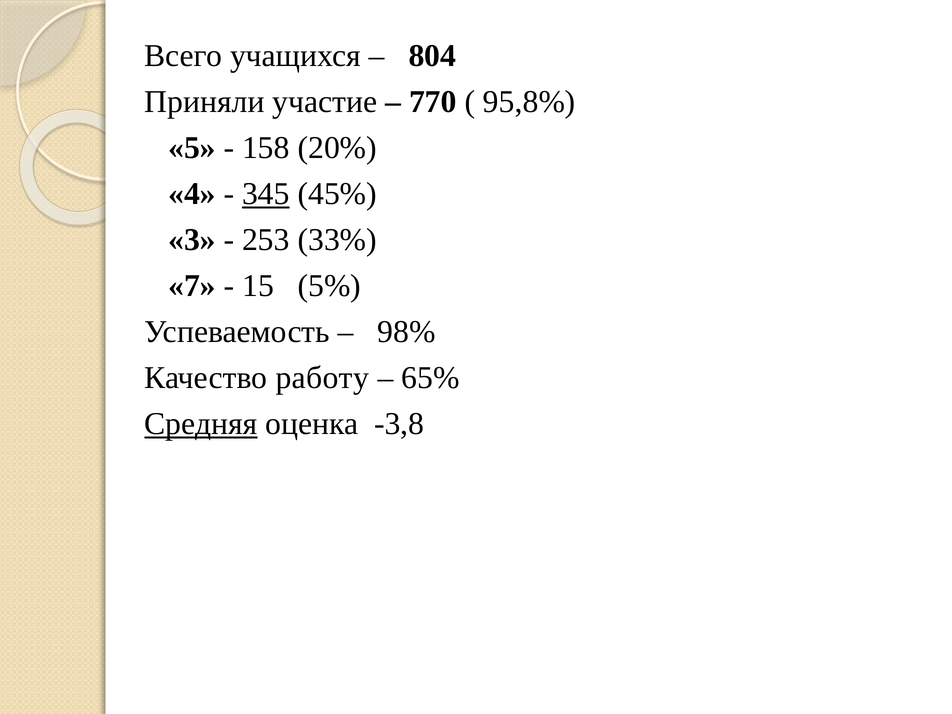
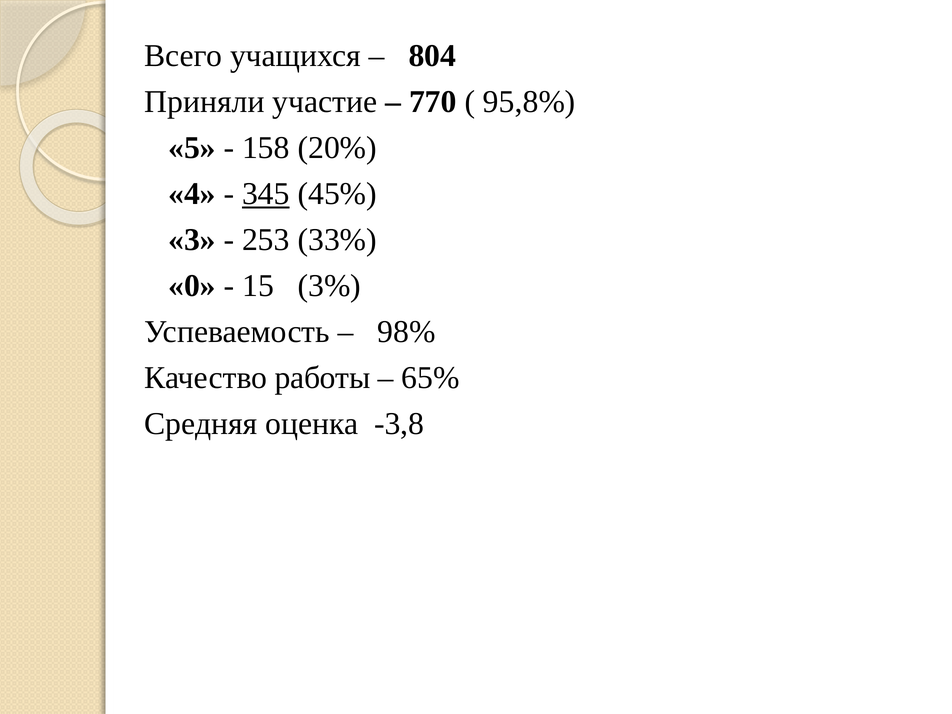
7: 7 -> 0
5%: 5% -> 3%
работу: работу -> работы
Средняя underline: present -> none
